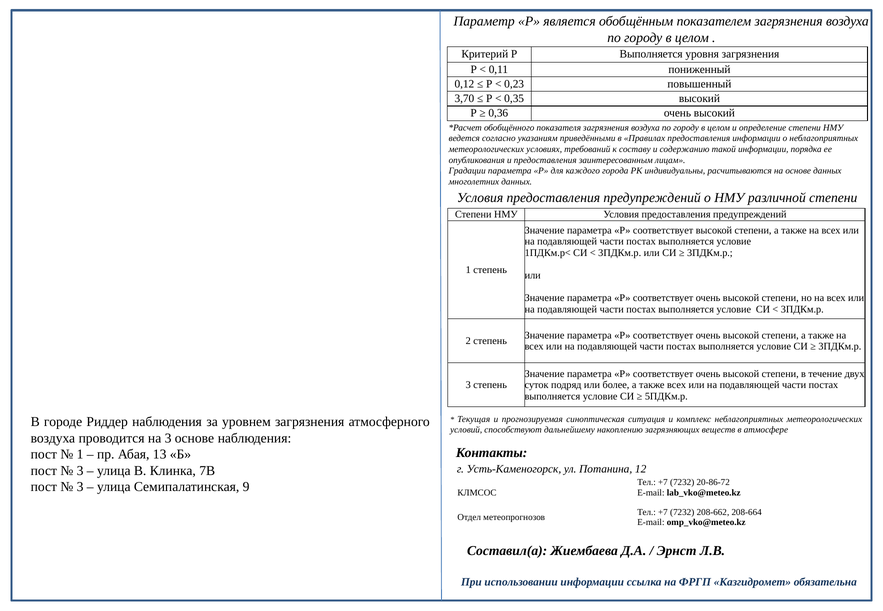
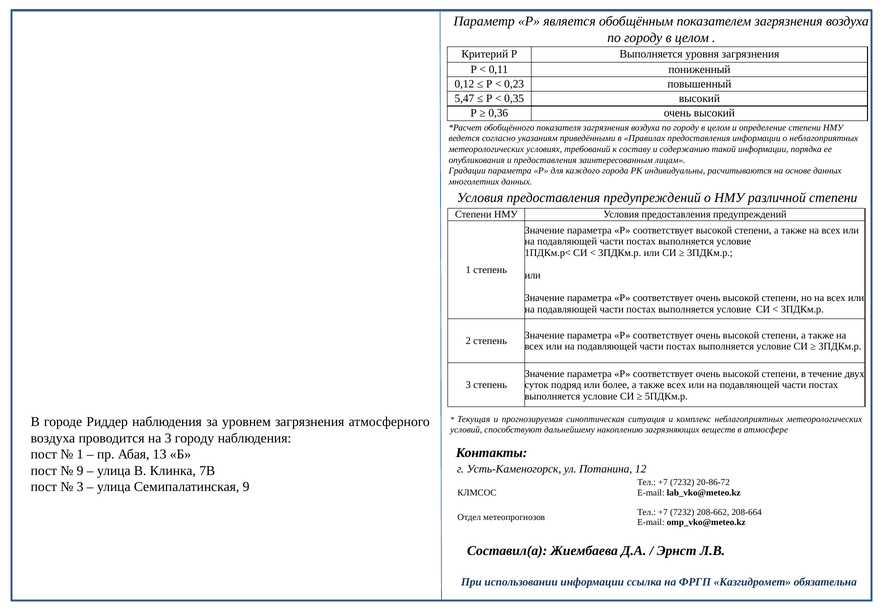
3,70: 3,70 -> 5,47
3 основе: основе -> городу
3 at (80, 471): 3 -> 9
